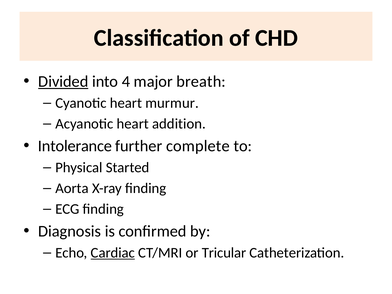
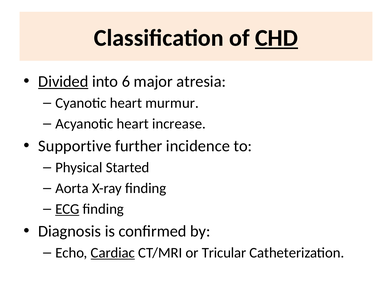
CHD underline: none -> present
4: 4 -> 6
breath: breath -> atresia
addition: addition -> increase
Intolerance: Intolerance -> Supportive
complete: complete -> incidence
ECG underline: none -> present
